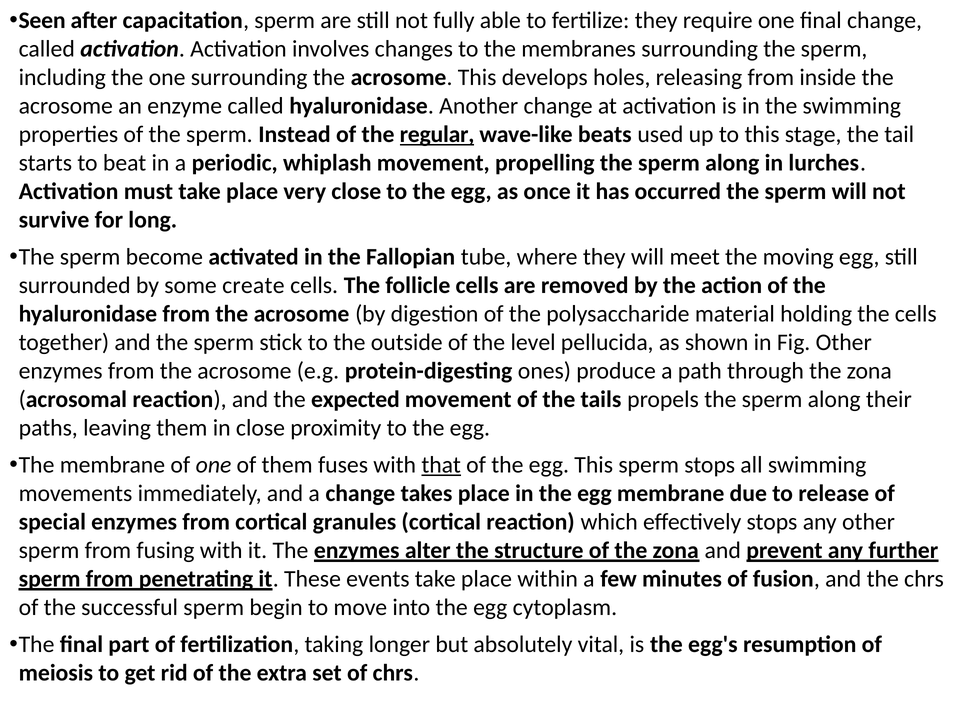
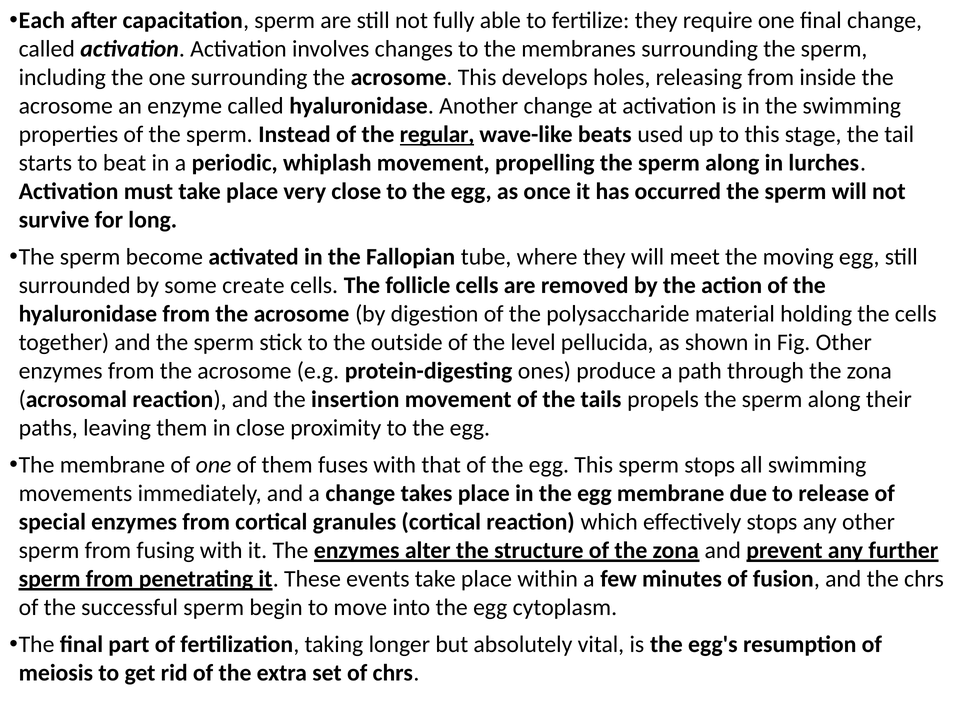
Seen: Seen -> Each
expected: expected -> insertion
that underline: present -> none
